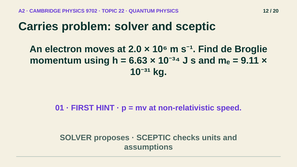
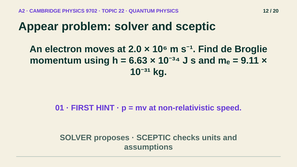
Carries: Carries -> Appear
